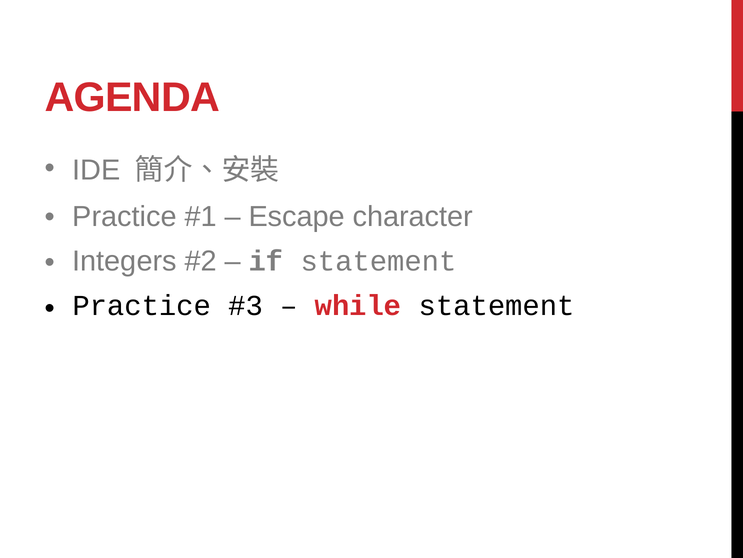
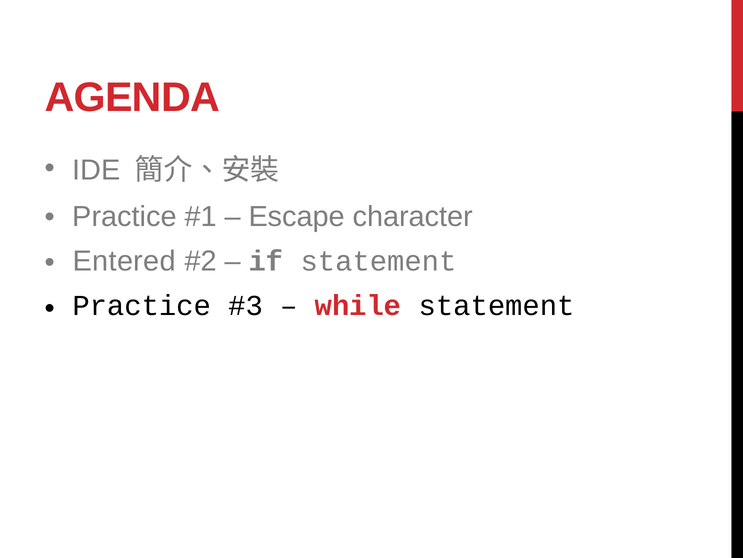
Integers: Integers -> Entered
